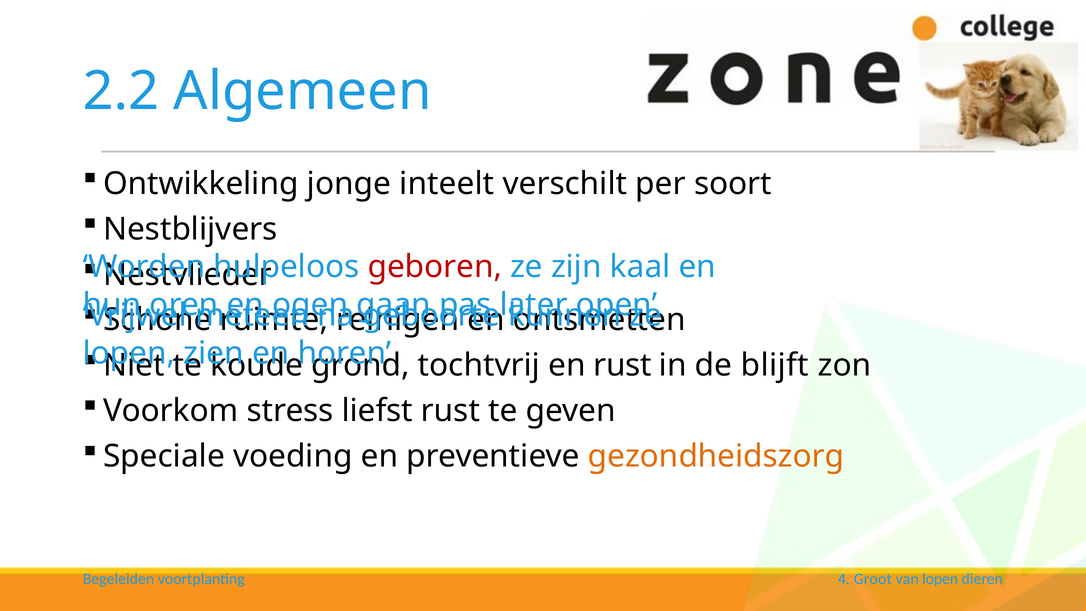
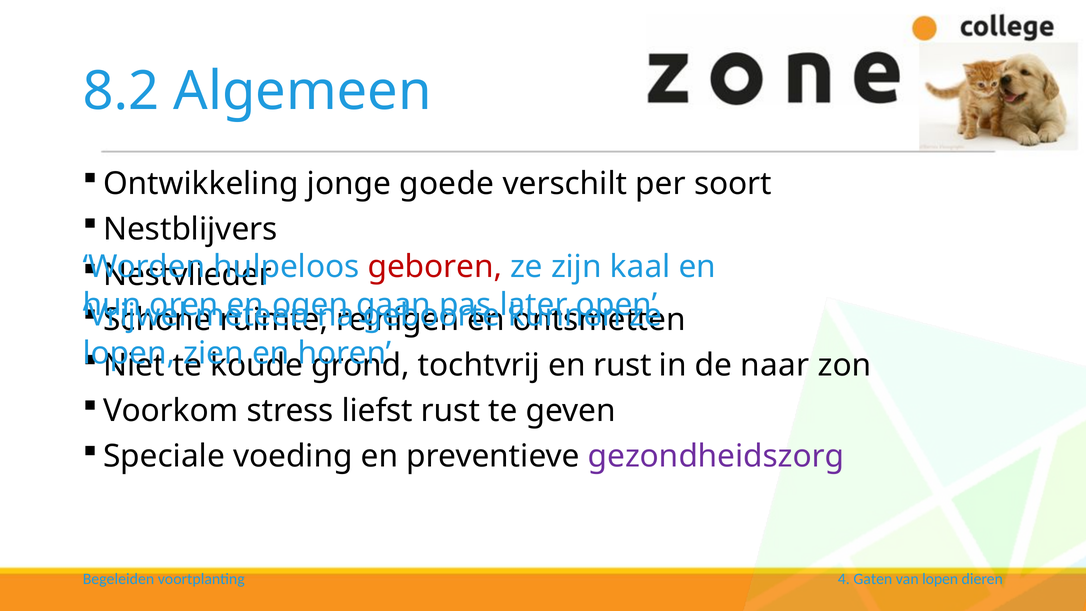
2.2: 2.2 -> 8.2
inteelt: inteelt -> goede
blijft: blijft -> naar
gezondheidszorg colour: orange -> purple
Groot: Groot -> Gaten
